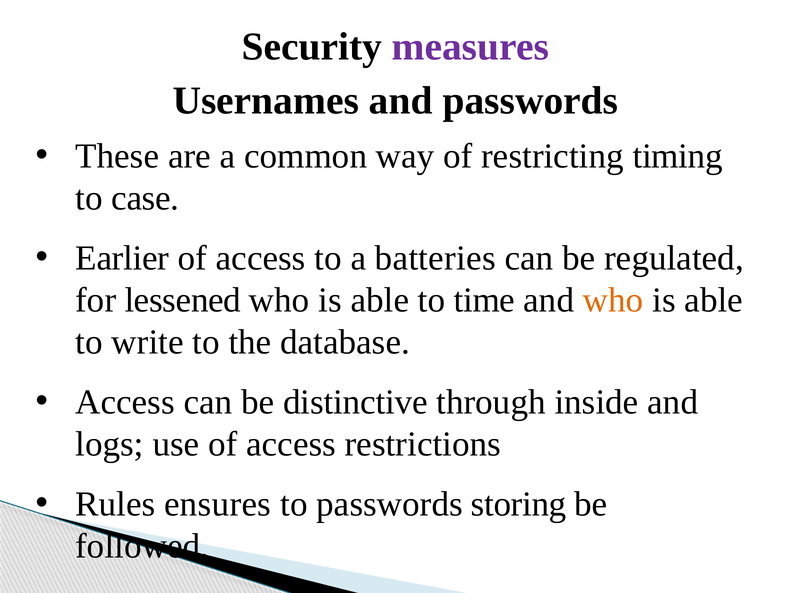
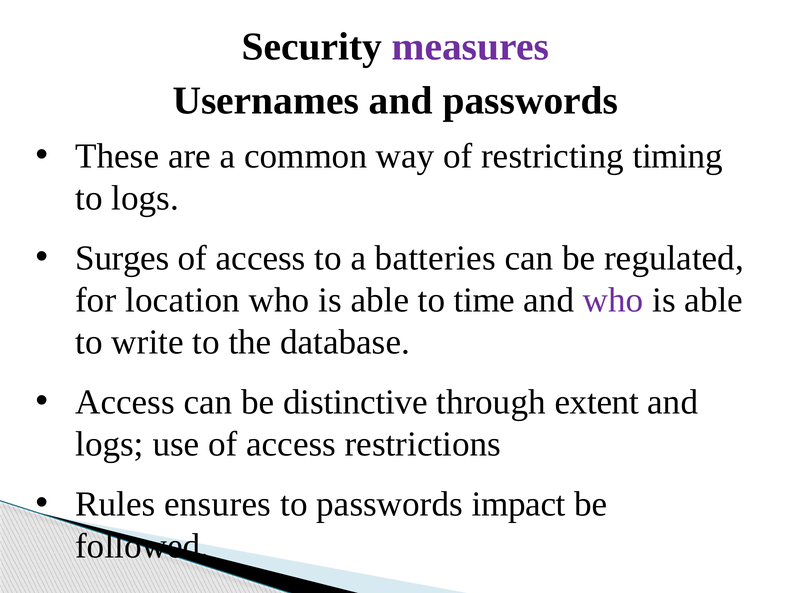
to case: case -> logs
Earlier: Earlier -> Surges
lessened: lessened -> location
who at (613, 300) colour: orange -> purple
inside: inside -> extent
storing: storing -> impact
